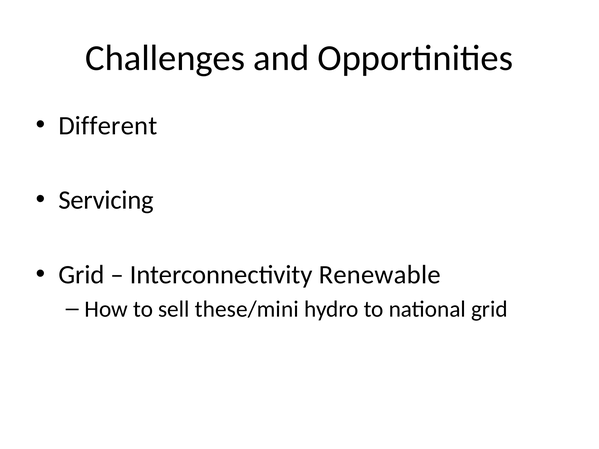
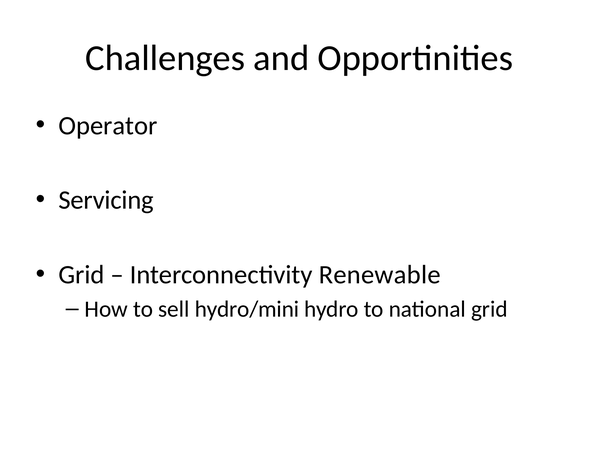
Different: Different -> Operator
these/mini: these/mini -> hydro/mini
